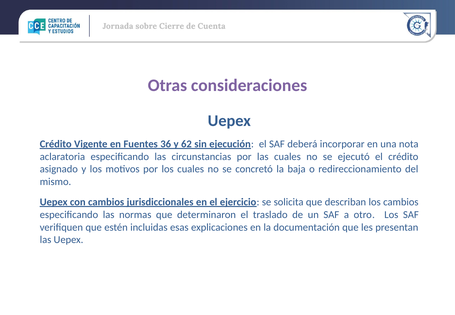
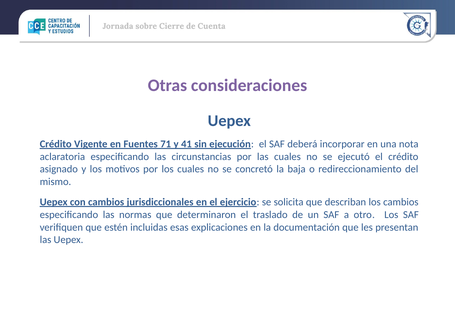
36: 36 -> 71
62: 62 -> 41
